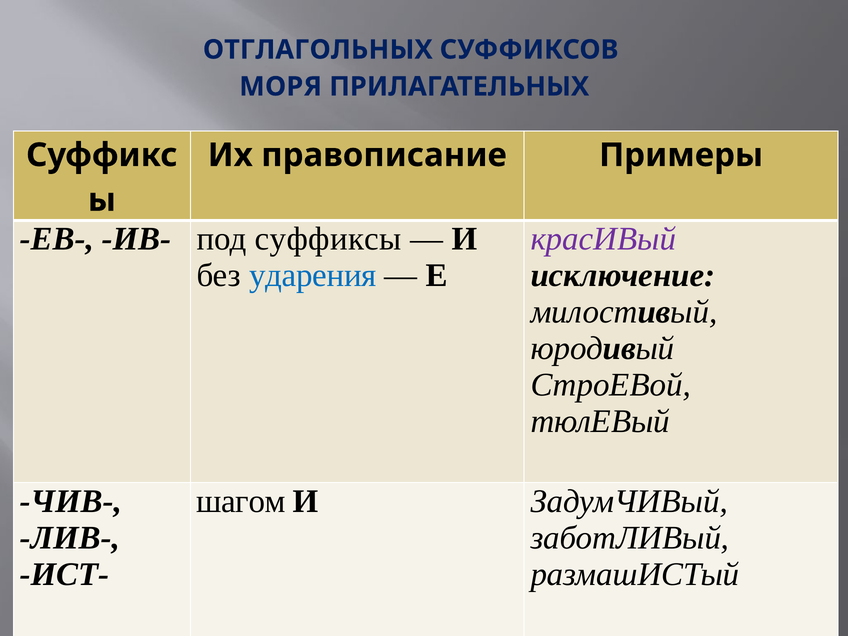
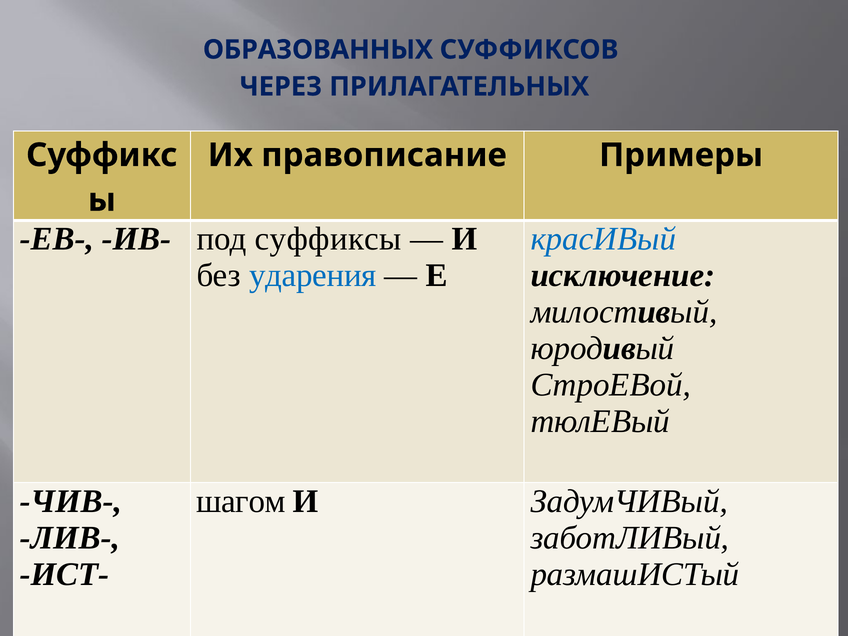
ОТГЛАГОЛЬНЫХ: ОТГЛАГОЛЬНЫХ -> ОБРАЗОВАННЫХ
МОРЯ: МОРЯ -> ЧЕРЕЗ
красИВый colour: purple -> blue
